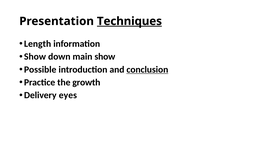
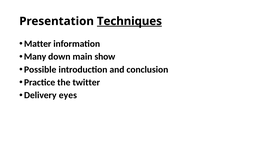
Length: Length -> Matter
Show at (35, 57): Show -> Many
conclusion underline: present -> none
growth: growth -> twitter
